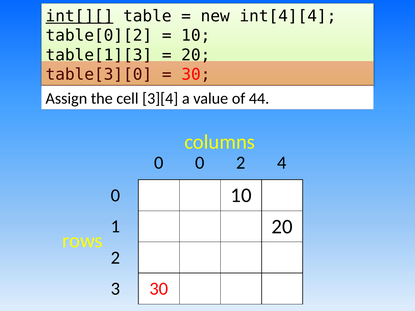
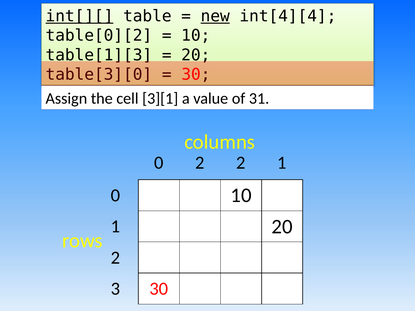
new underline: none -> present
3][4: 3][4 -> 3][1
44: 44 -> 31
0 0: 0 -> 2
2 4: 4 -> 1
